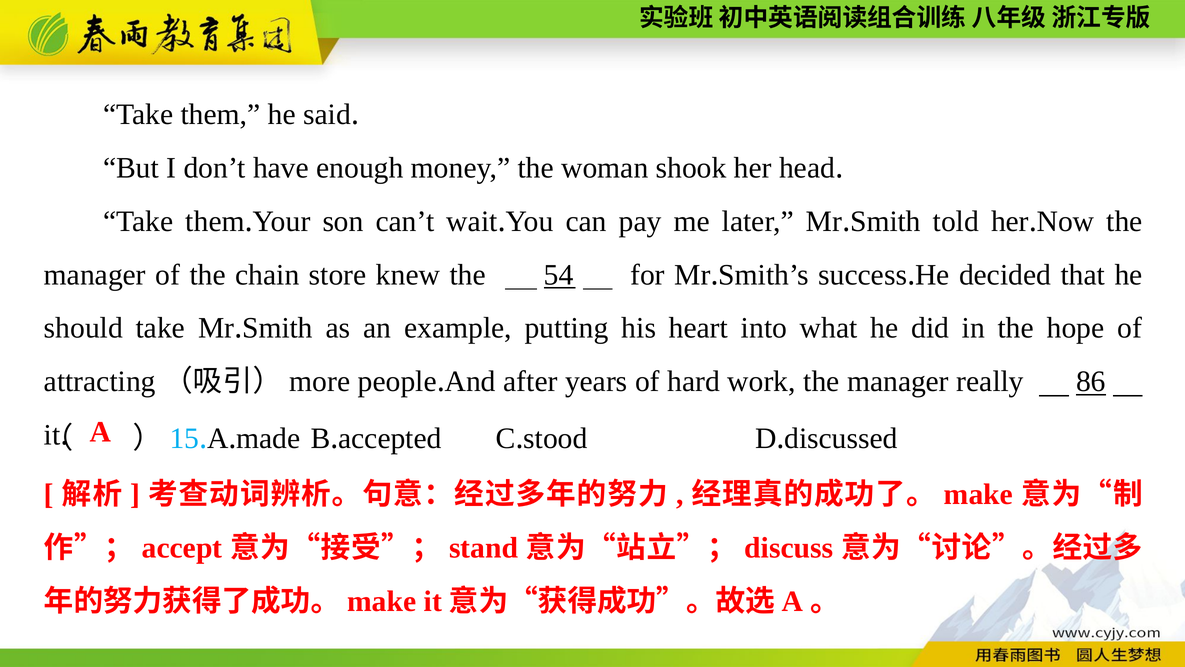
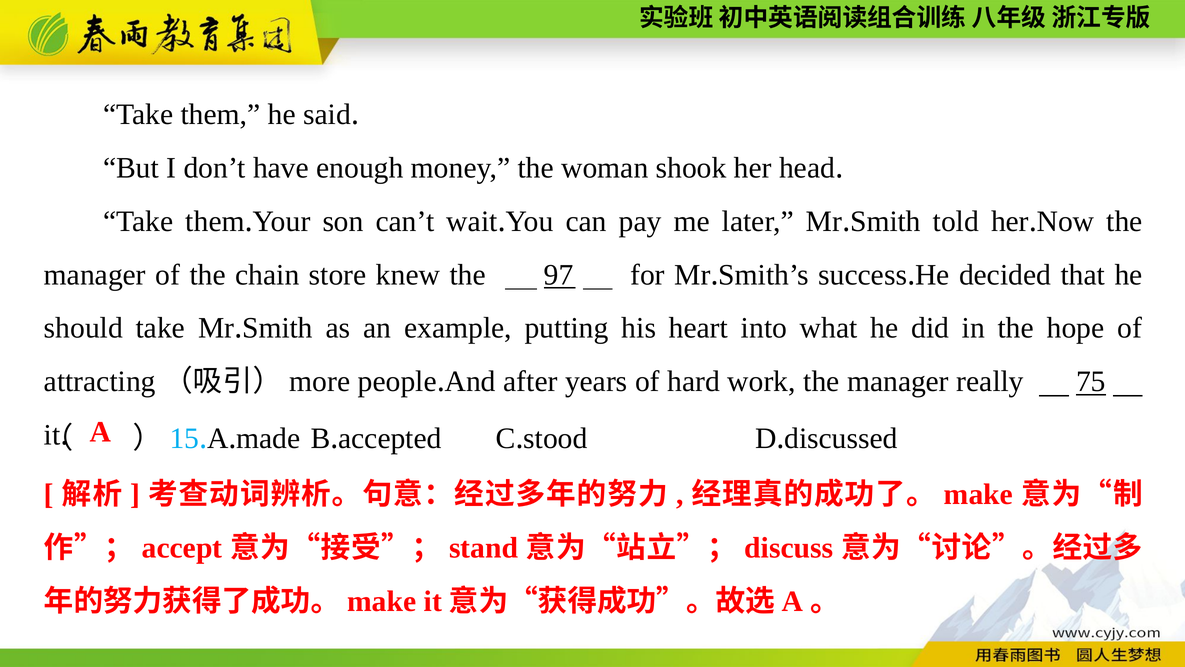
54: 54 -> 97
86: 86 -> 75
